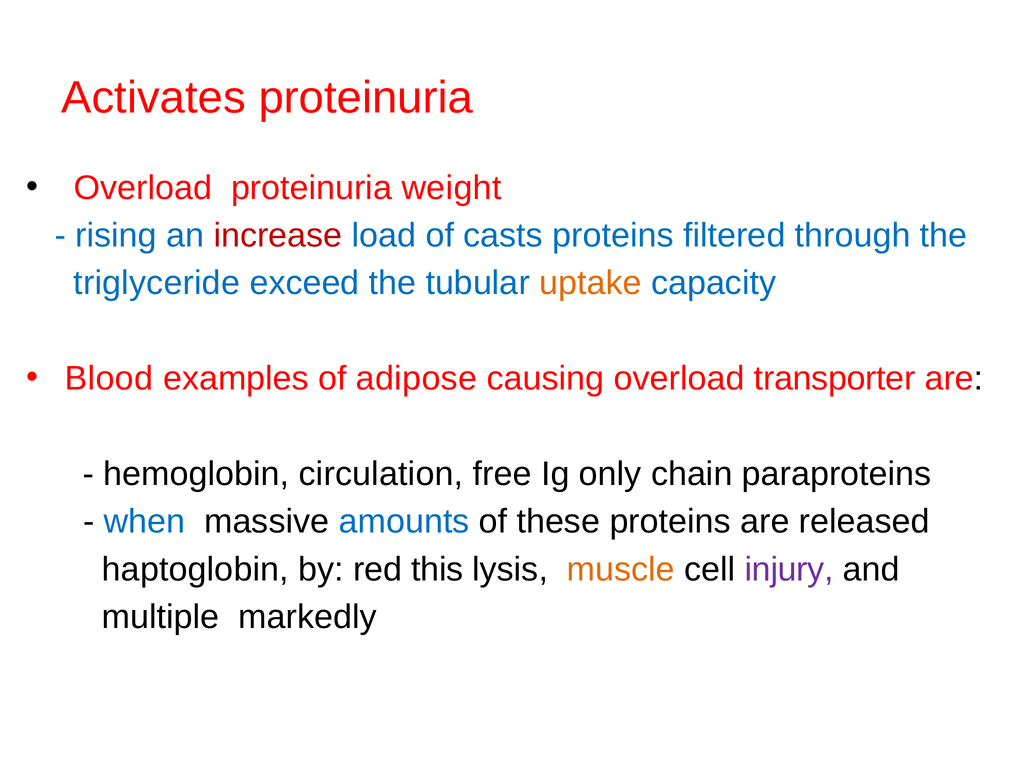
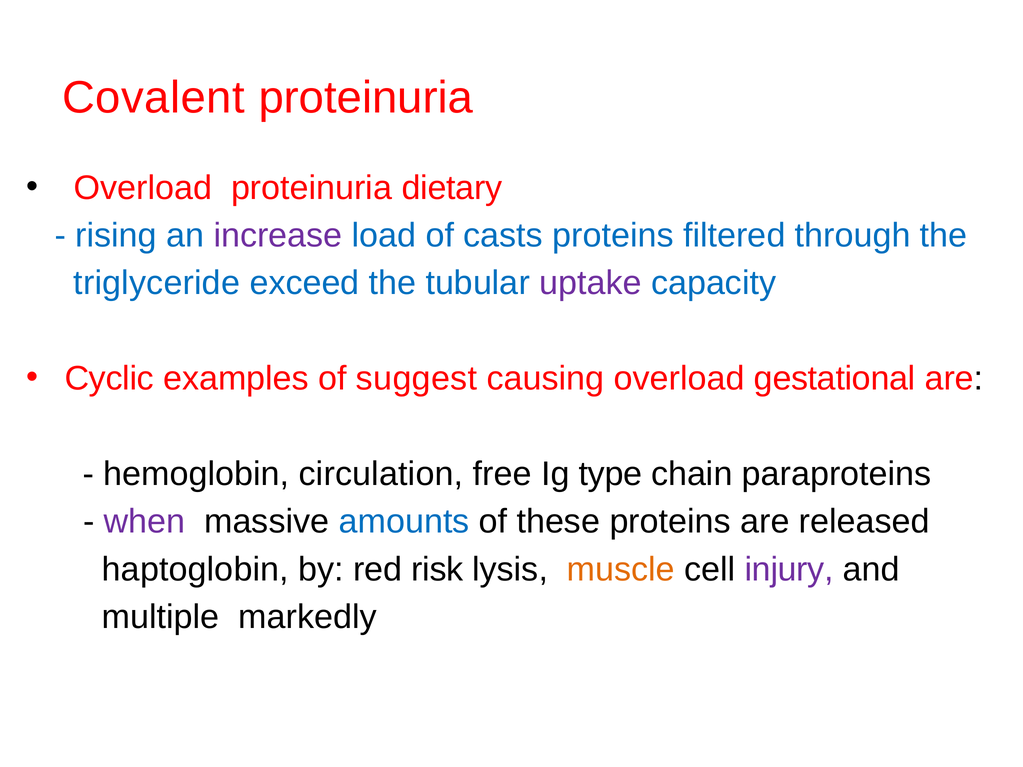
Activates: Activates -> Covalent
weight: weight -> dietary
increase colour: red -> purple
uptake colour: orange -> purple
Blood: Blood -> Cyclic
adipose: adipose -> suggest
transporter: transporter -> gestational
only: only -> type
when colour: blue -> purple
this: this -> risk
